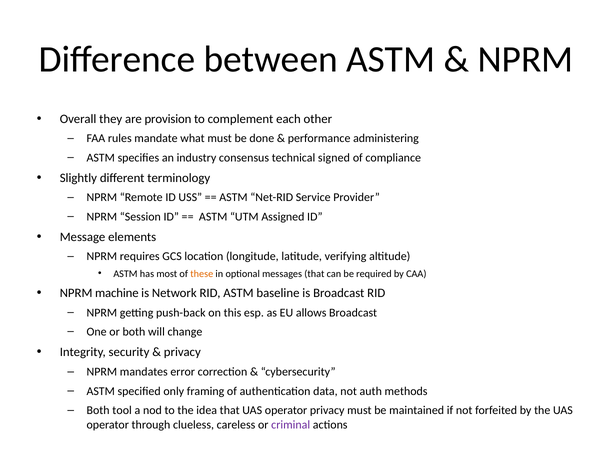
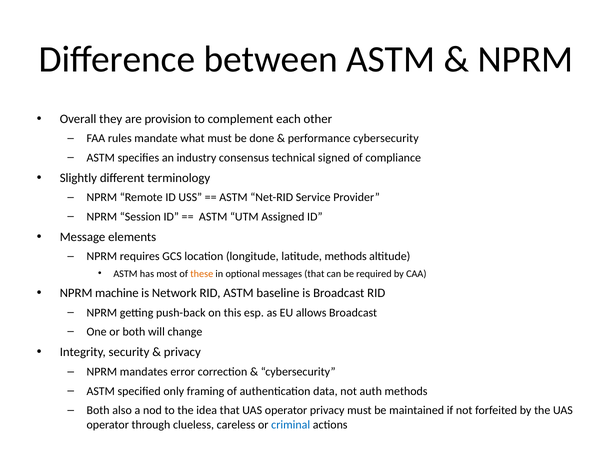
performance administering: administering -> cybersecurity
latitude verifying: verifying -> methods
tool: tool -> also
criminal colour: purple -> blue
